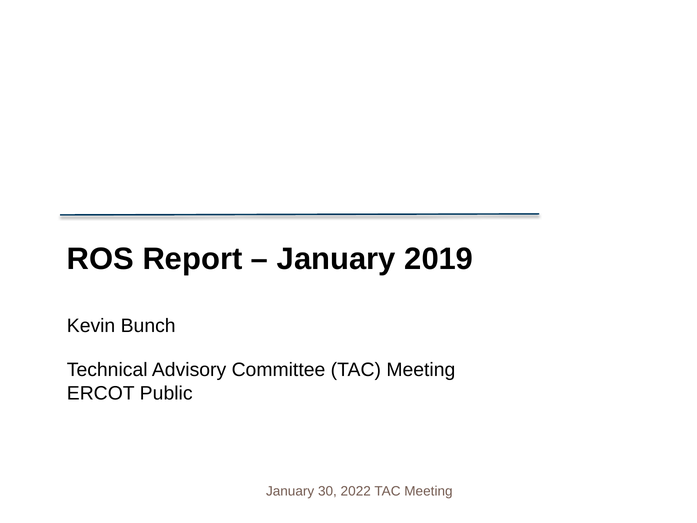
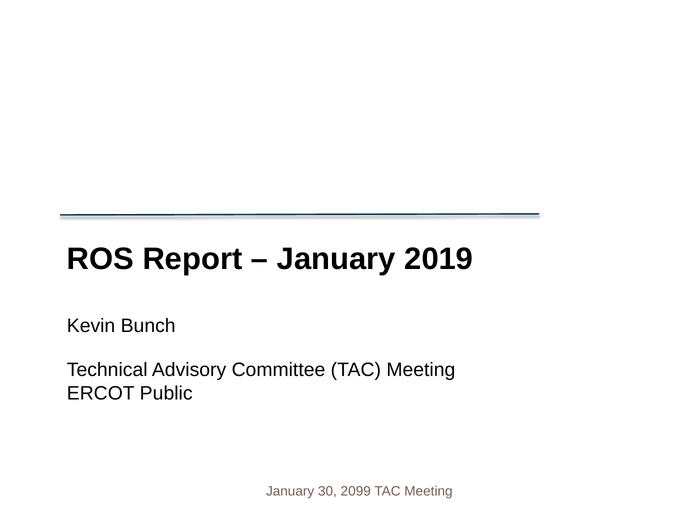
2022: 2022 -> 2099
